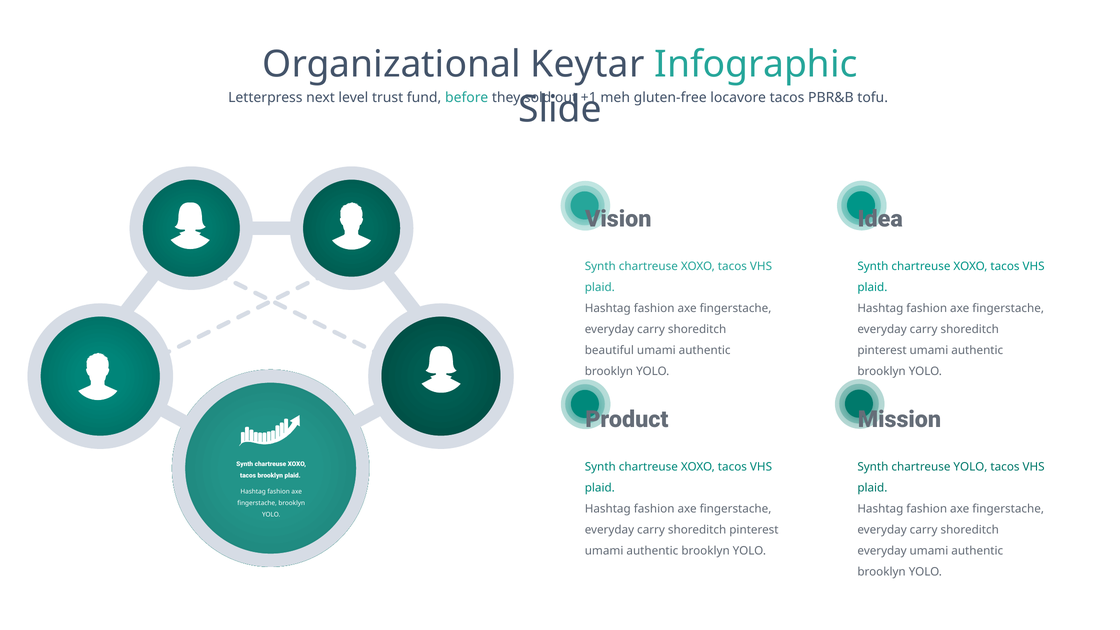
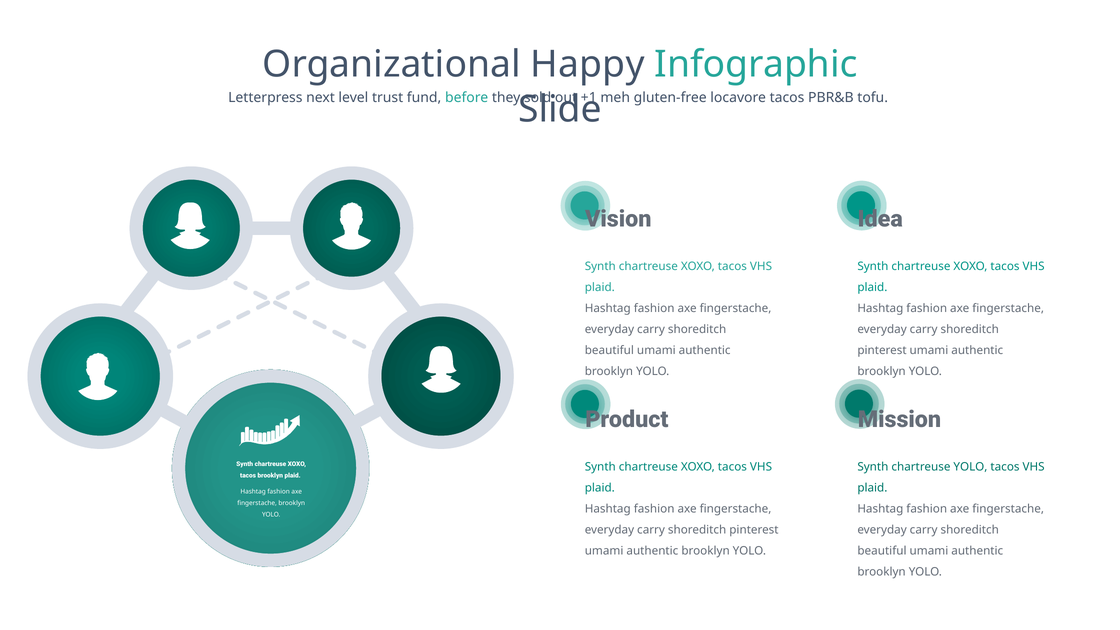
Keytar: Keytar -> Happy
everyday at (882, 551): everyday -> beautiful
